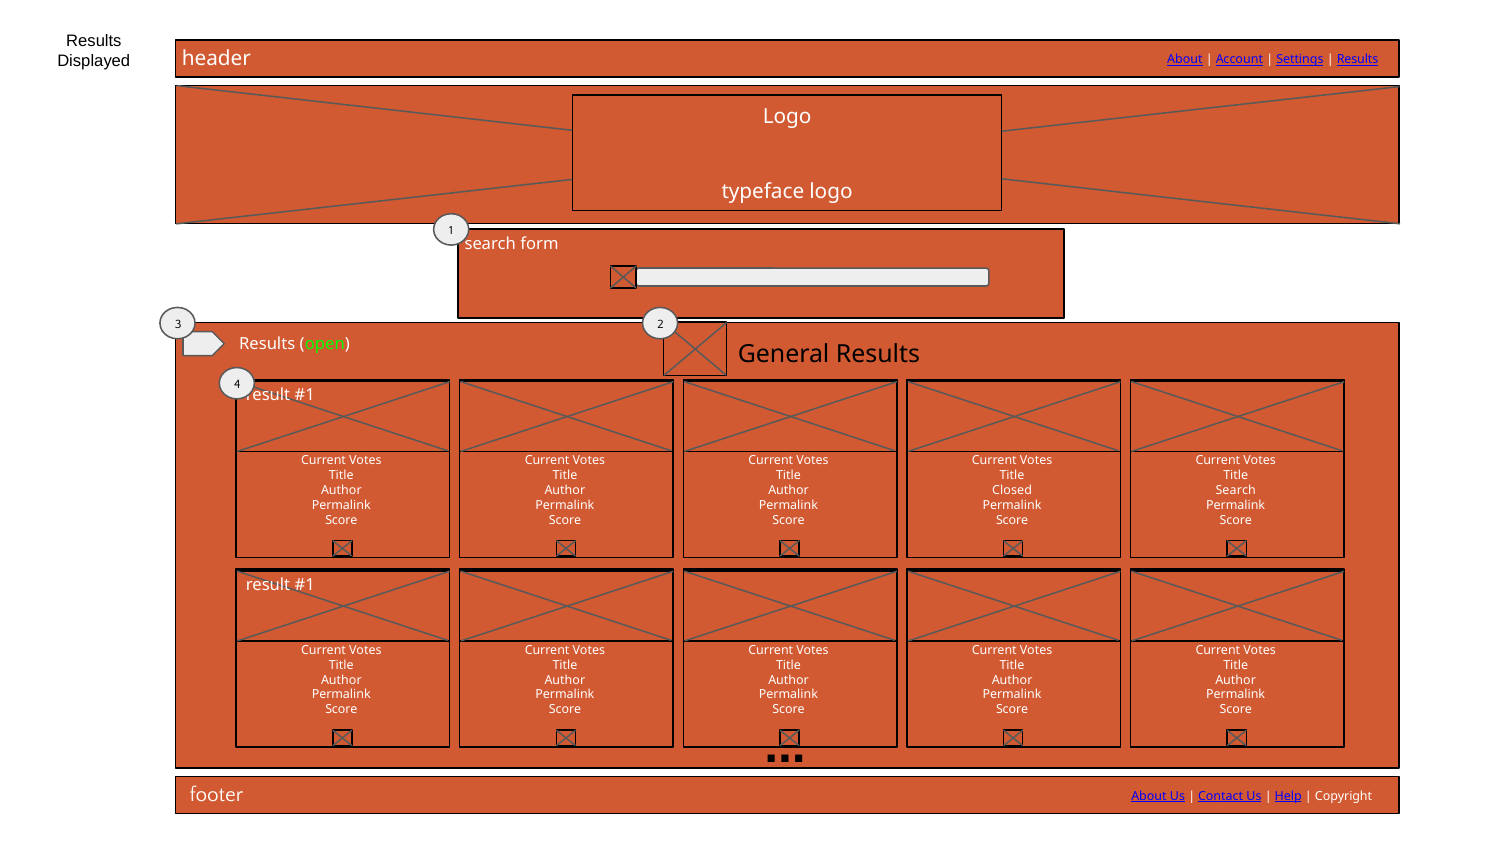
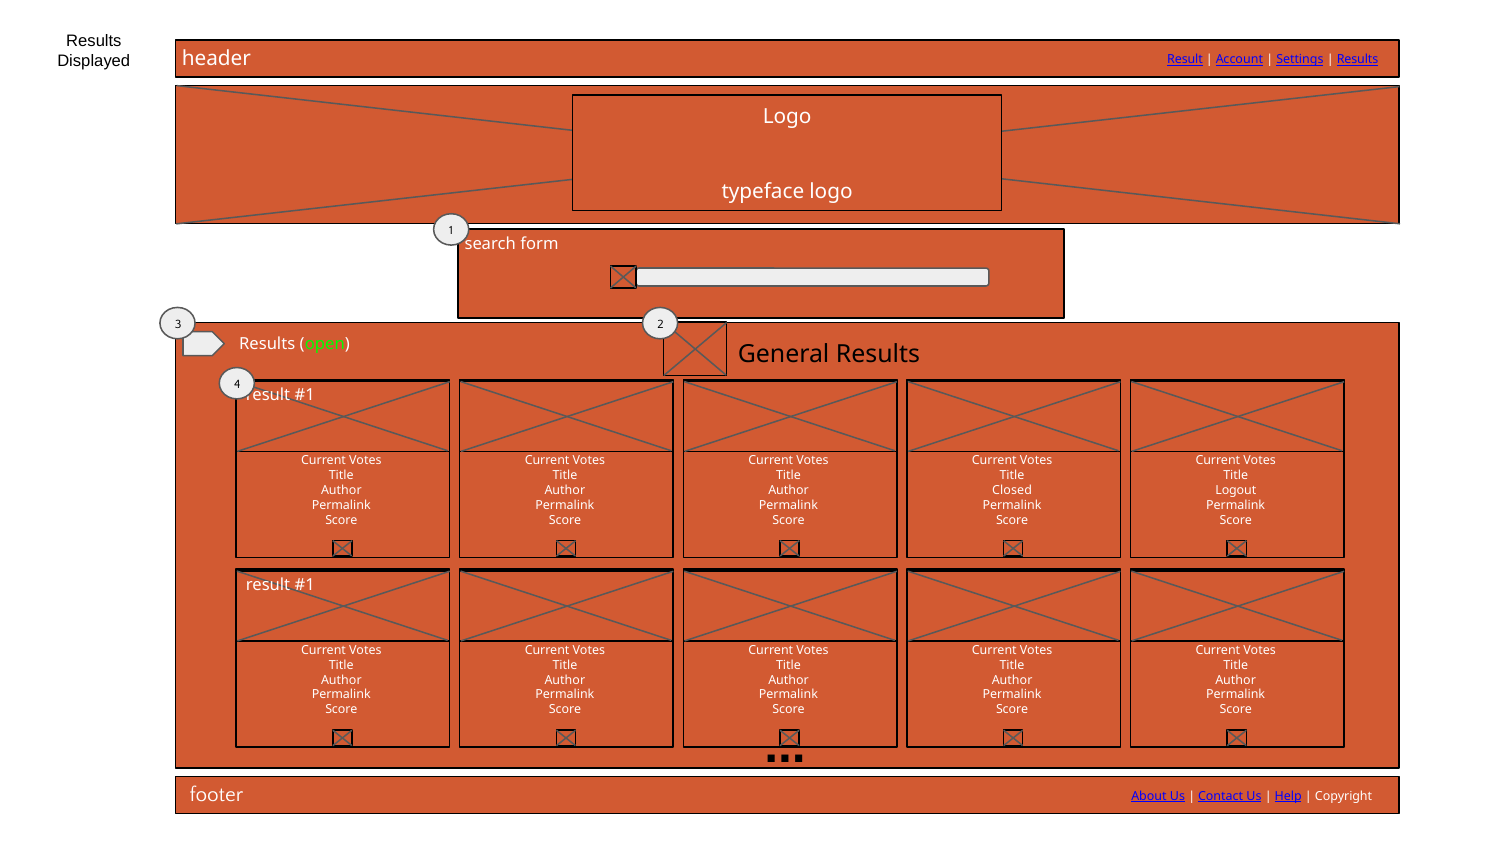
header About: About -> Result
Search at (1236, 490): Search -> Logout
